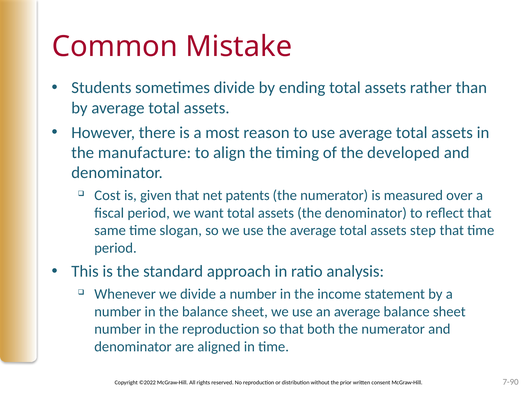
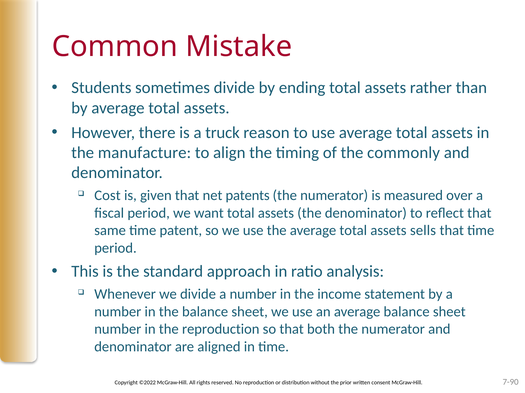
most: most -> truck
developed: developed -> commonly
slogan: slogan -> patent
step: step -> sells
